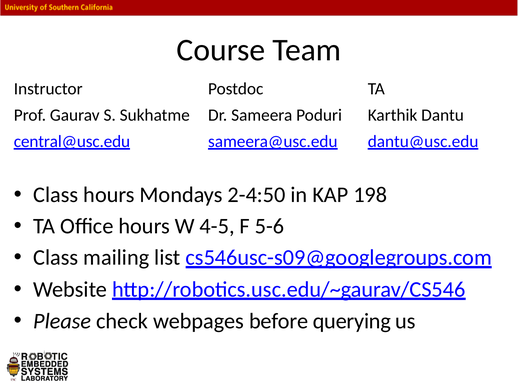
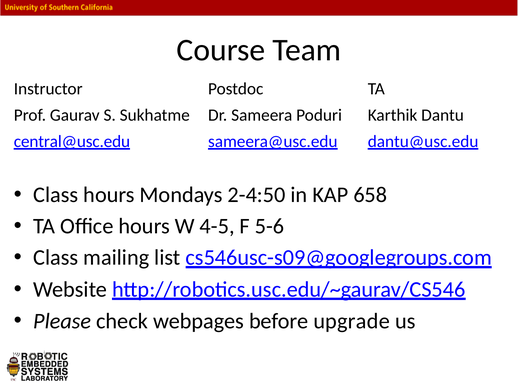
198: 198 -> 658
querying: querying -> upgrade
